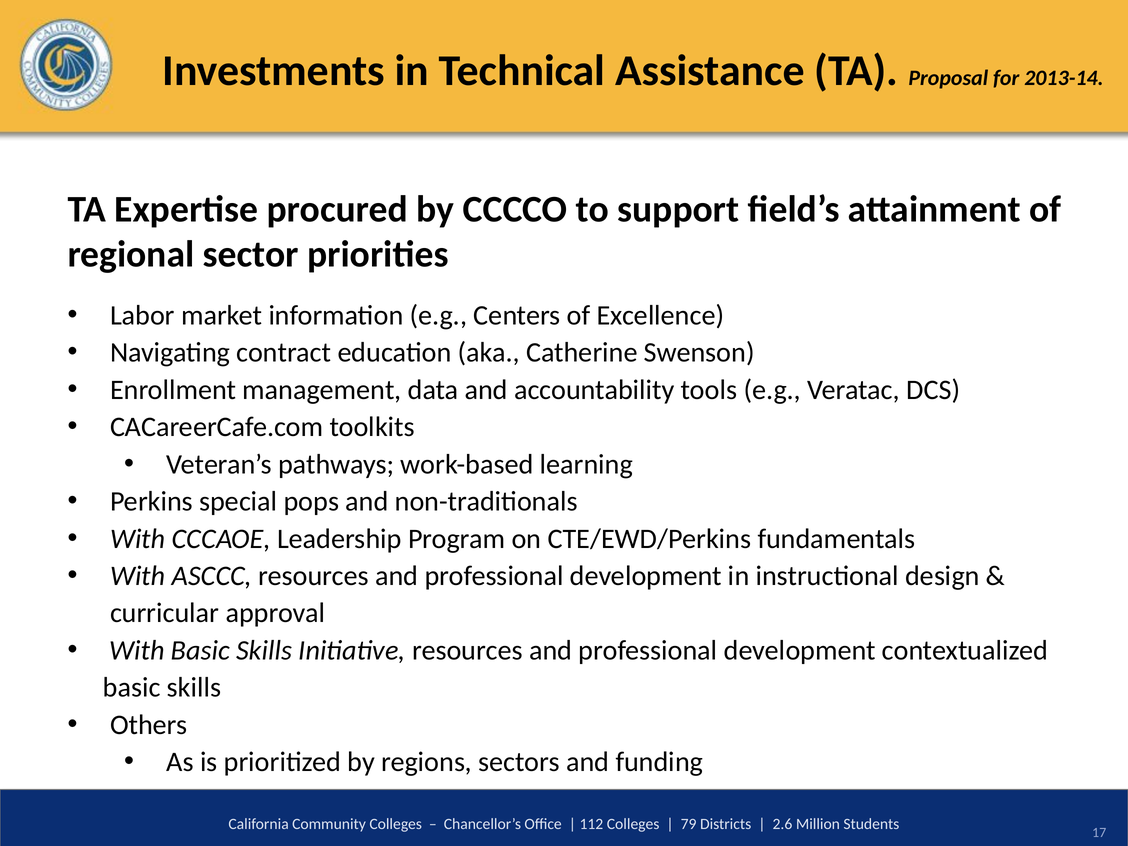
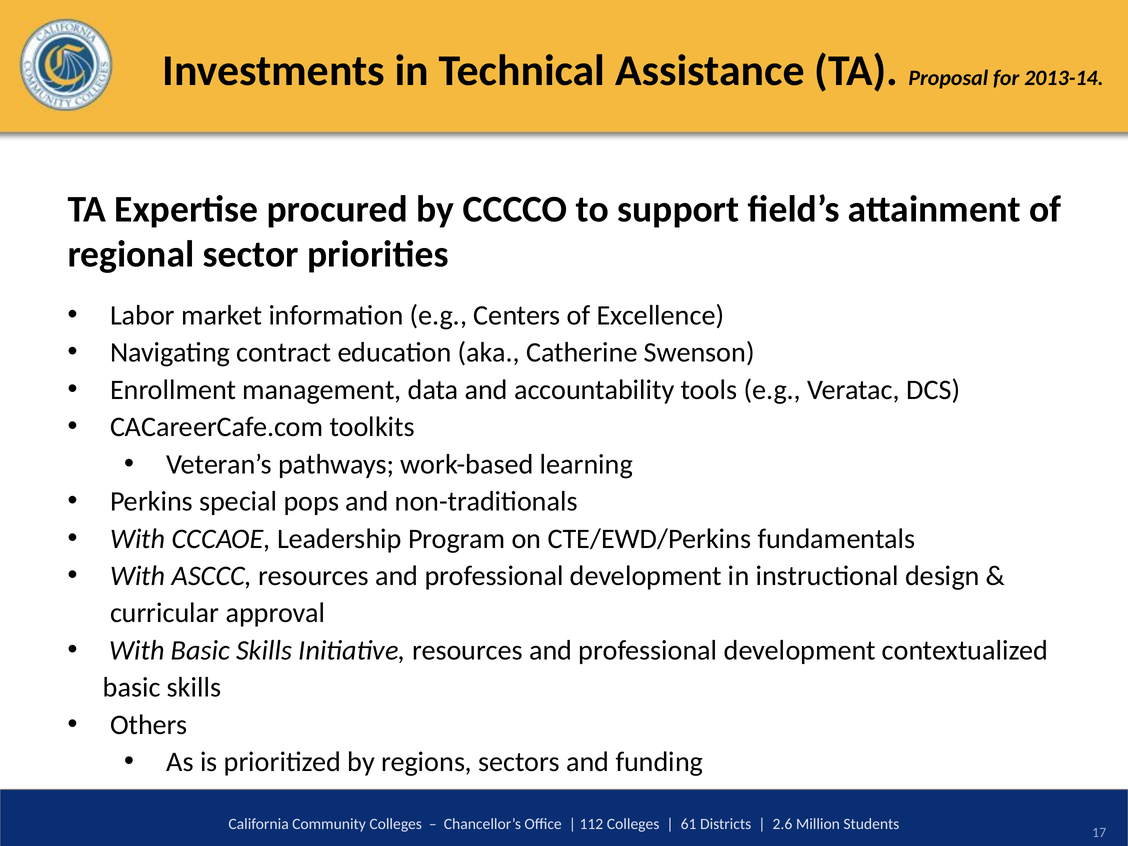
79: 79 -> 61
